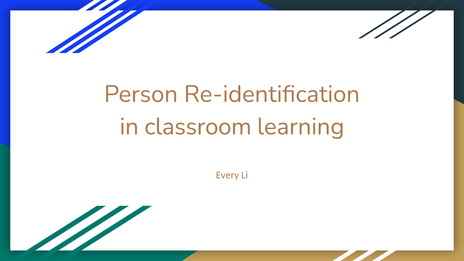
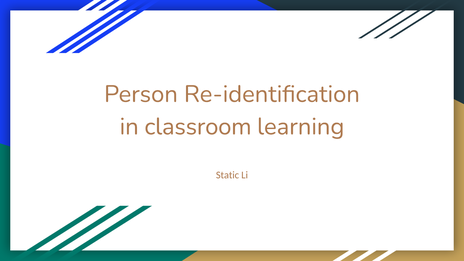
Every: Every -> Static
